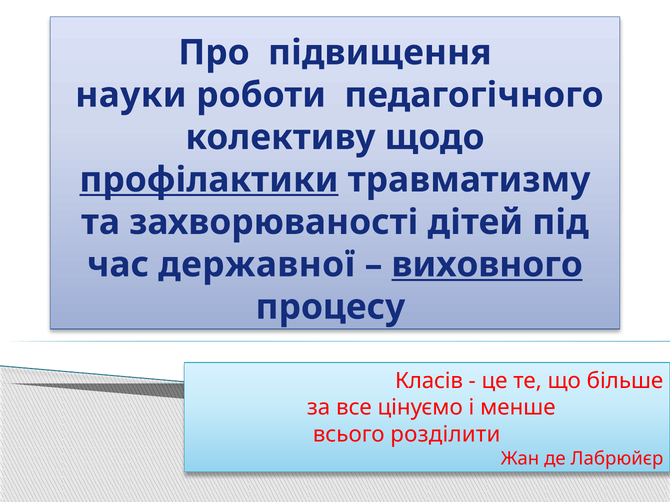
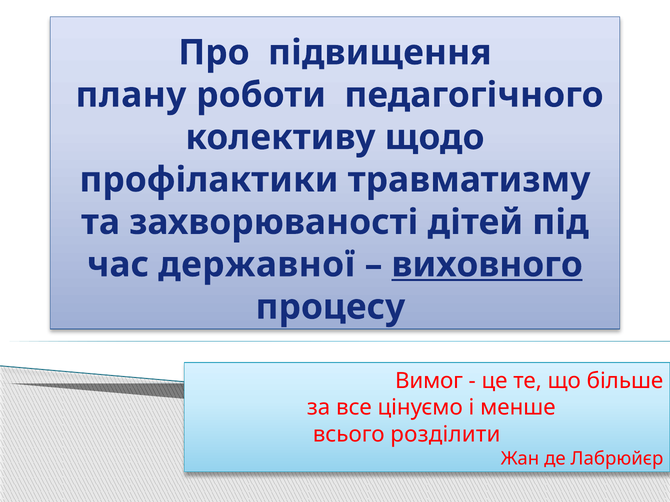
науки: науки -> плану
профілактики underline: present -> none
Класів: Класів -> Вимог
